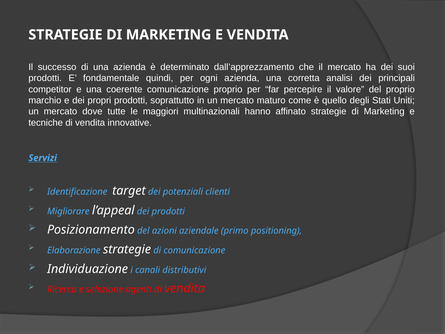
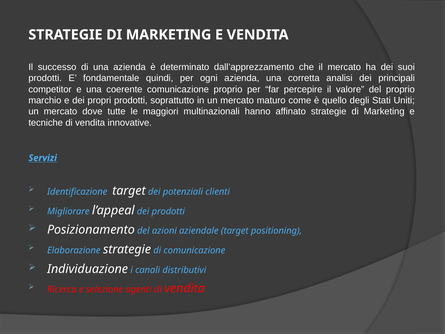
aziendale primo: primo -> target
